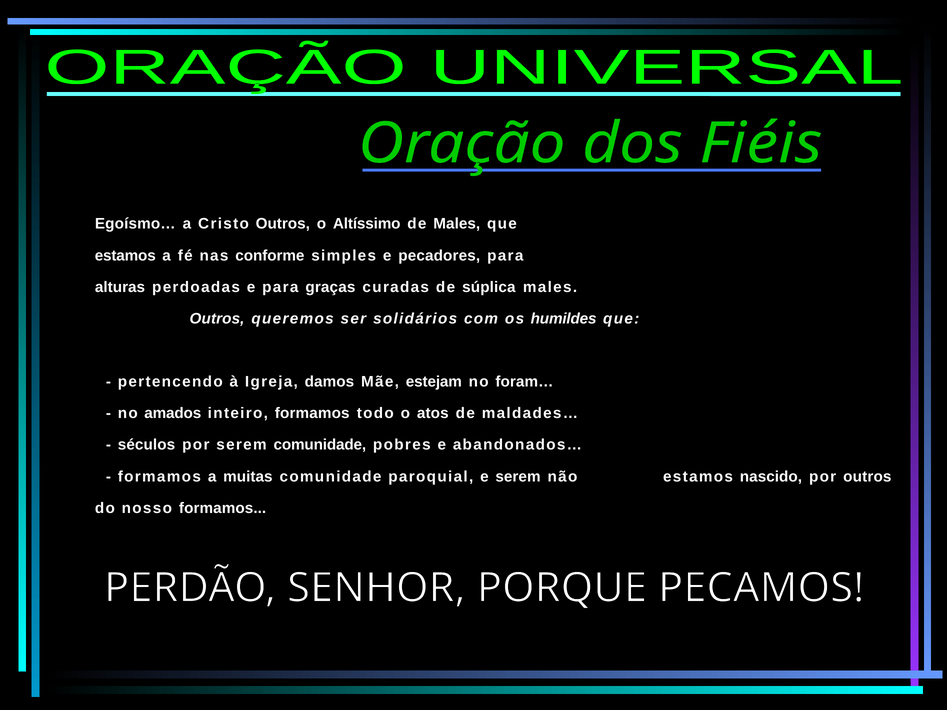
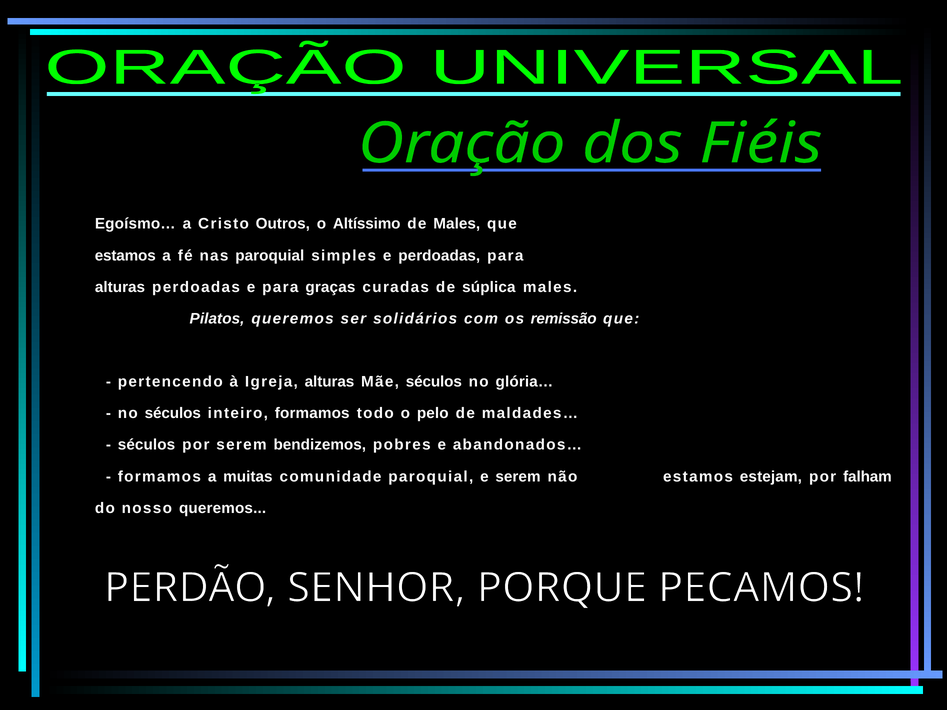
nas conforme: conforme -> paroquial
e pecadores: pecadores -> perdoadas
Outros at (217, 319): Outros -> Pilatos
humildes: humildes -> remissão
Igreja damos: damos -> alturas
Mãe estejam: estejam -> séculos
foram…: foram… -> glória…
no amados: amados -> séculos
atos: atos -> pelo
serem comunidade: comunidade -> bendizemos
nascido: nascido -> estejam
por outros: outros -> falham
nosso formamos: formamos -> queremos
